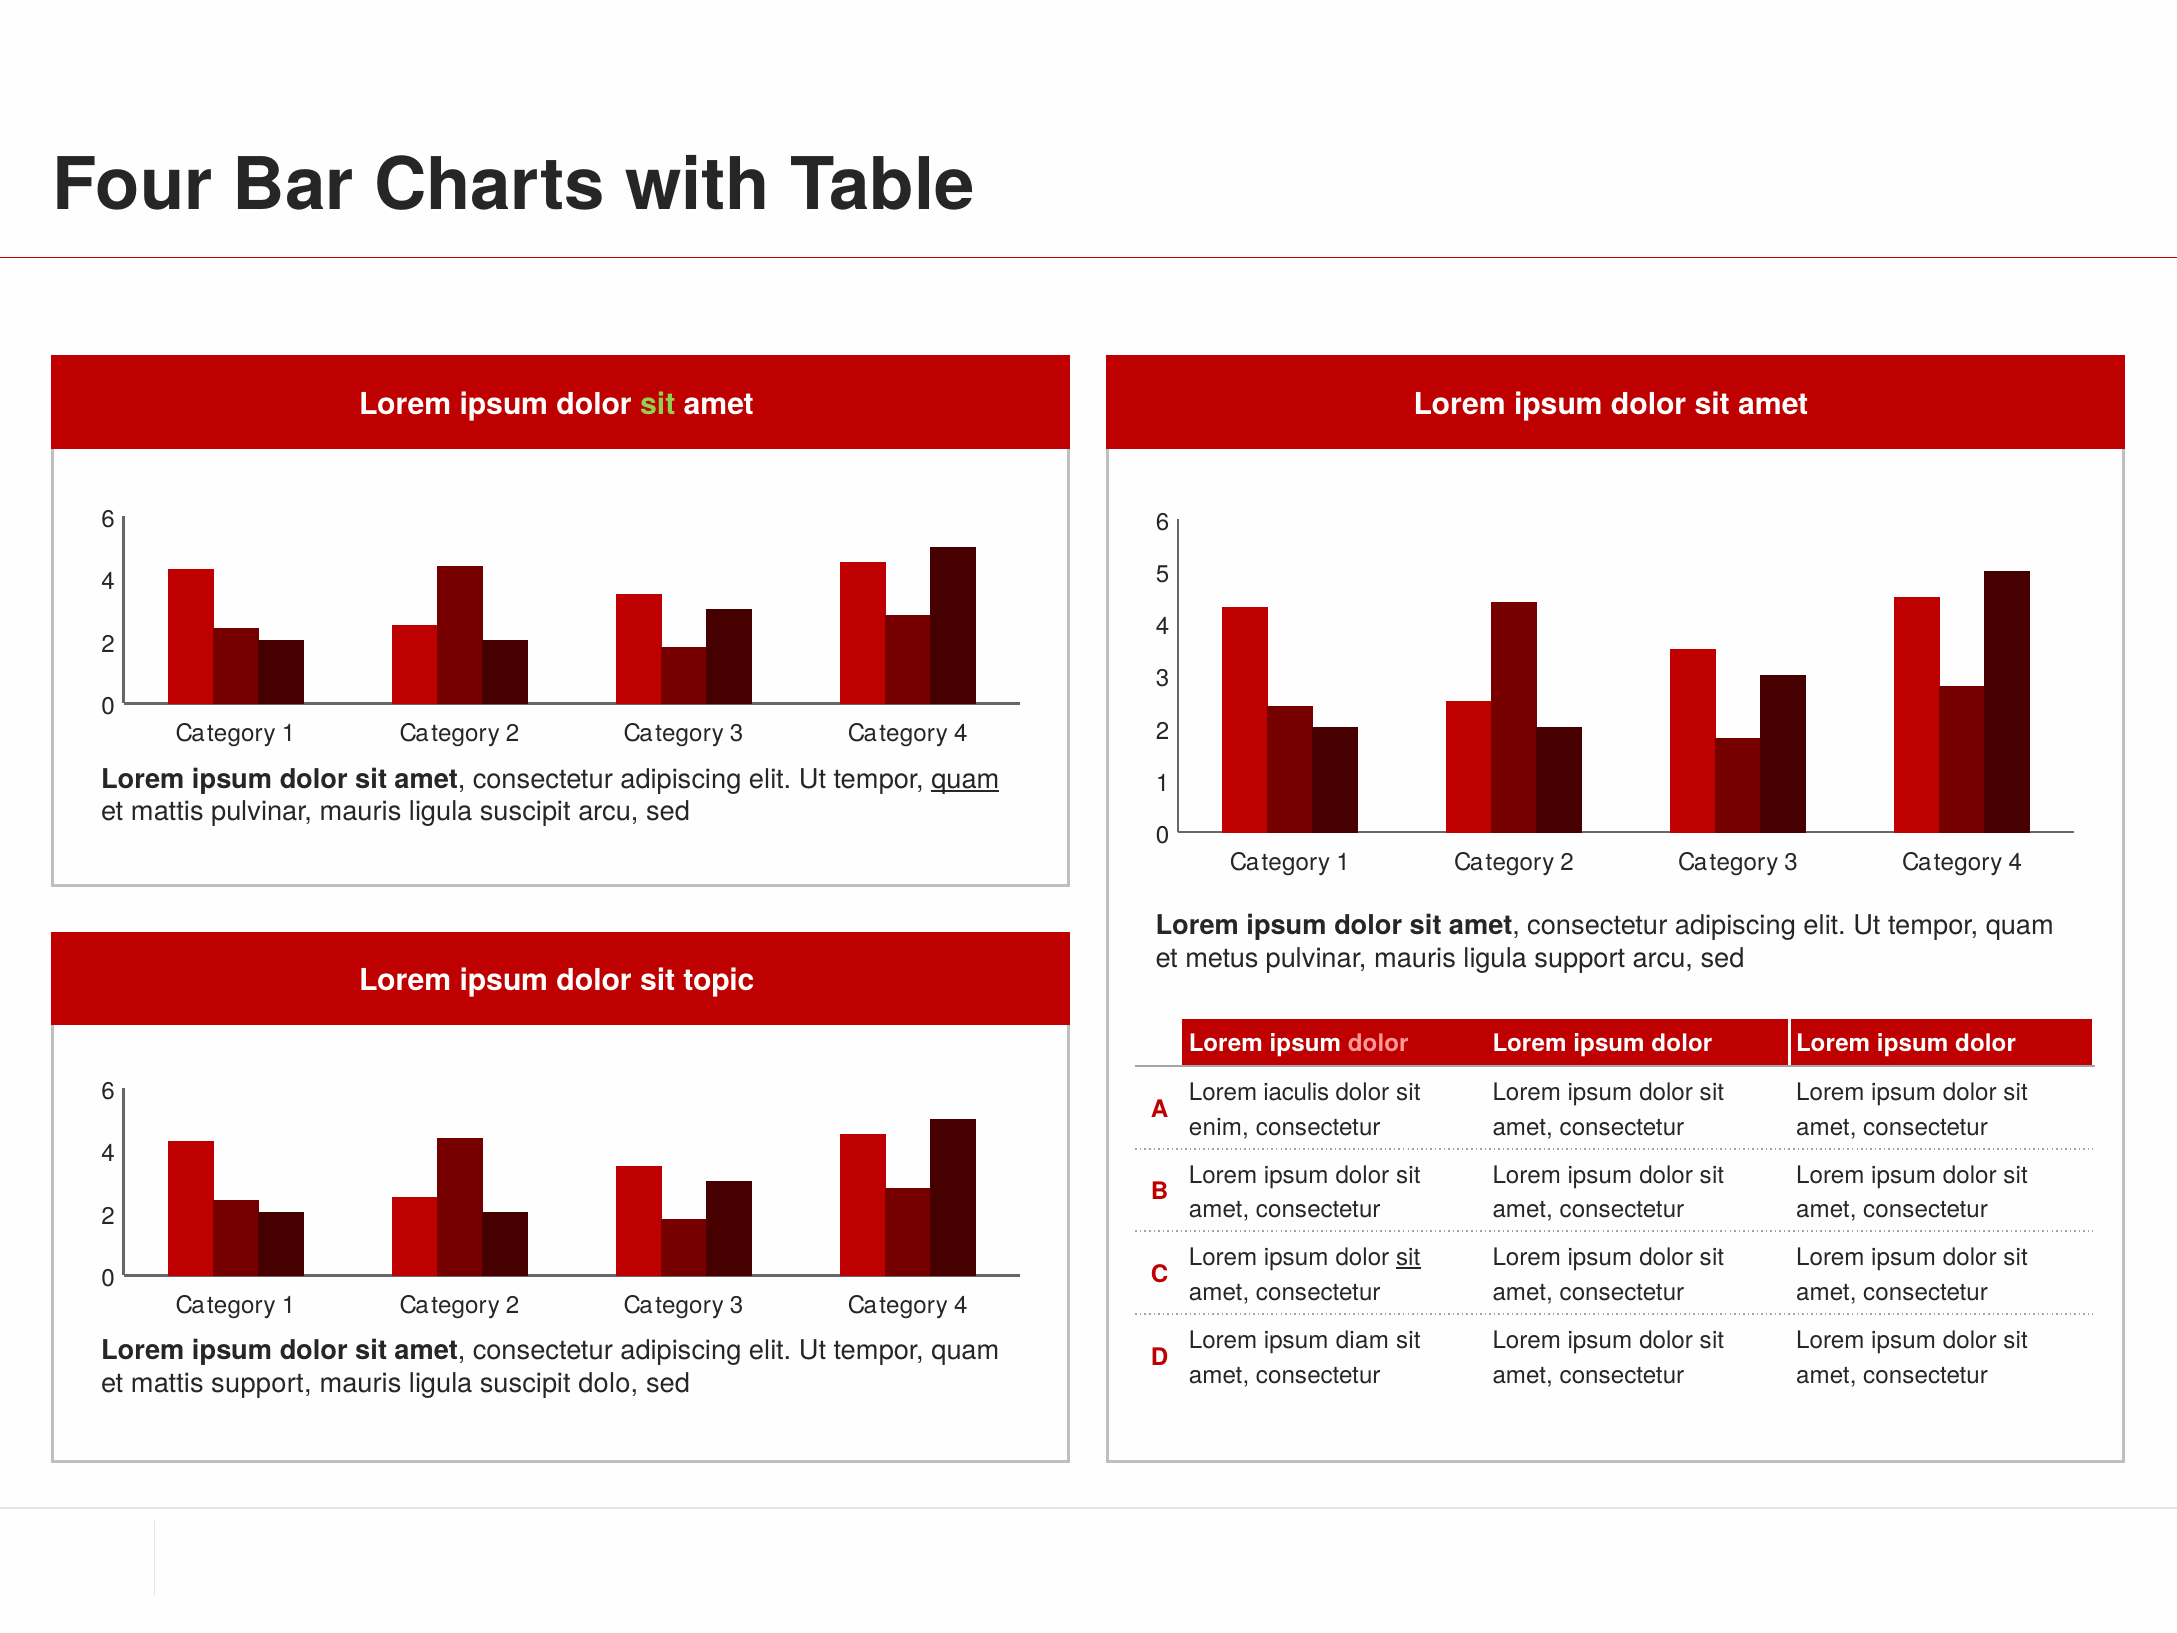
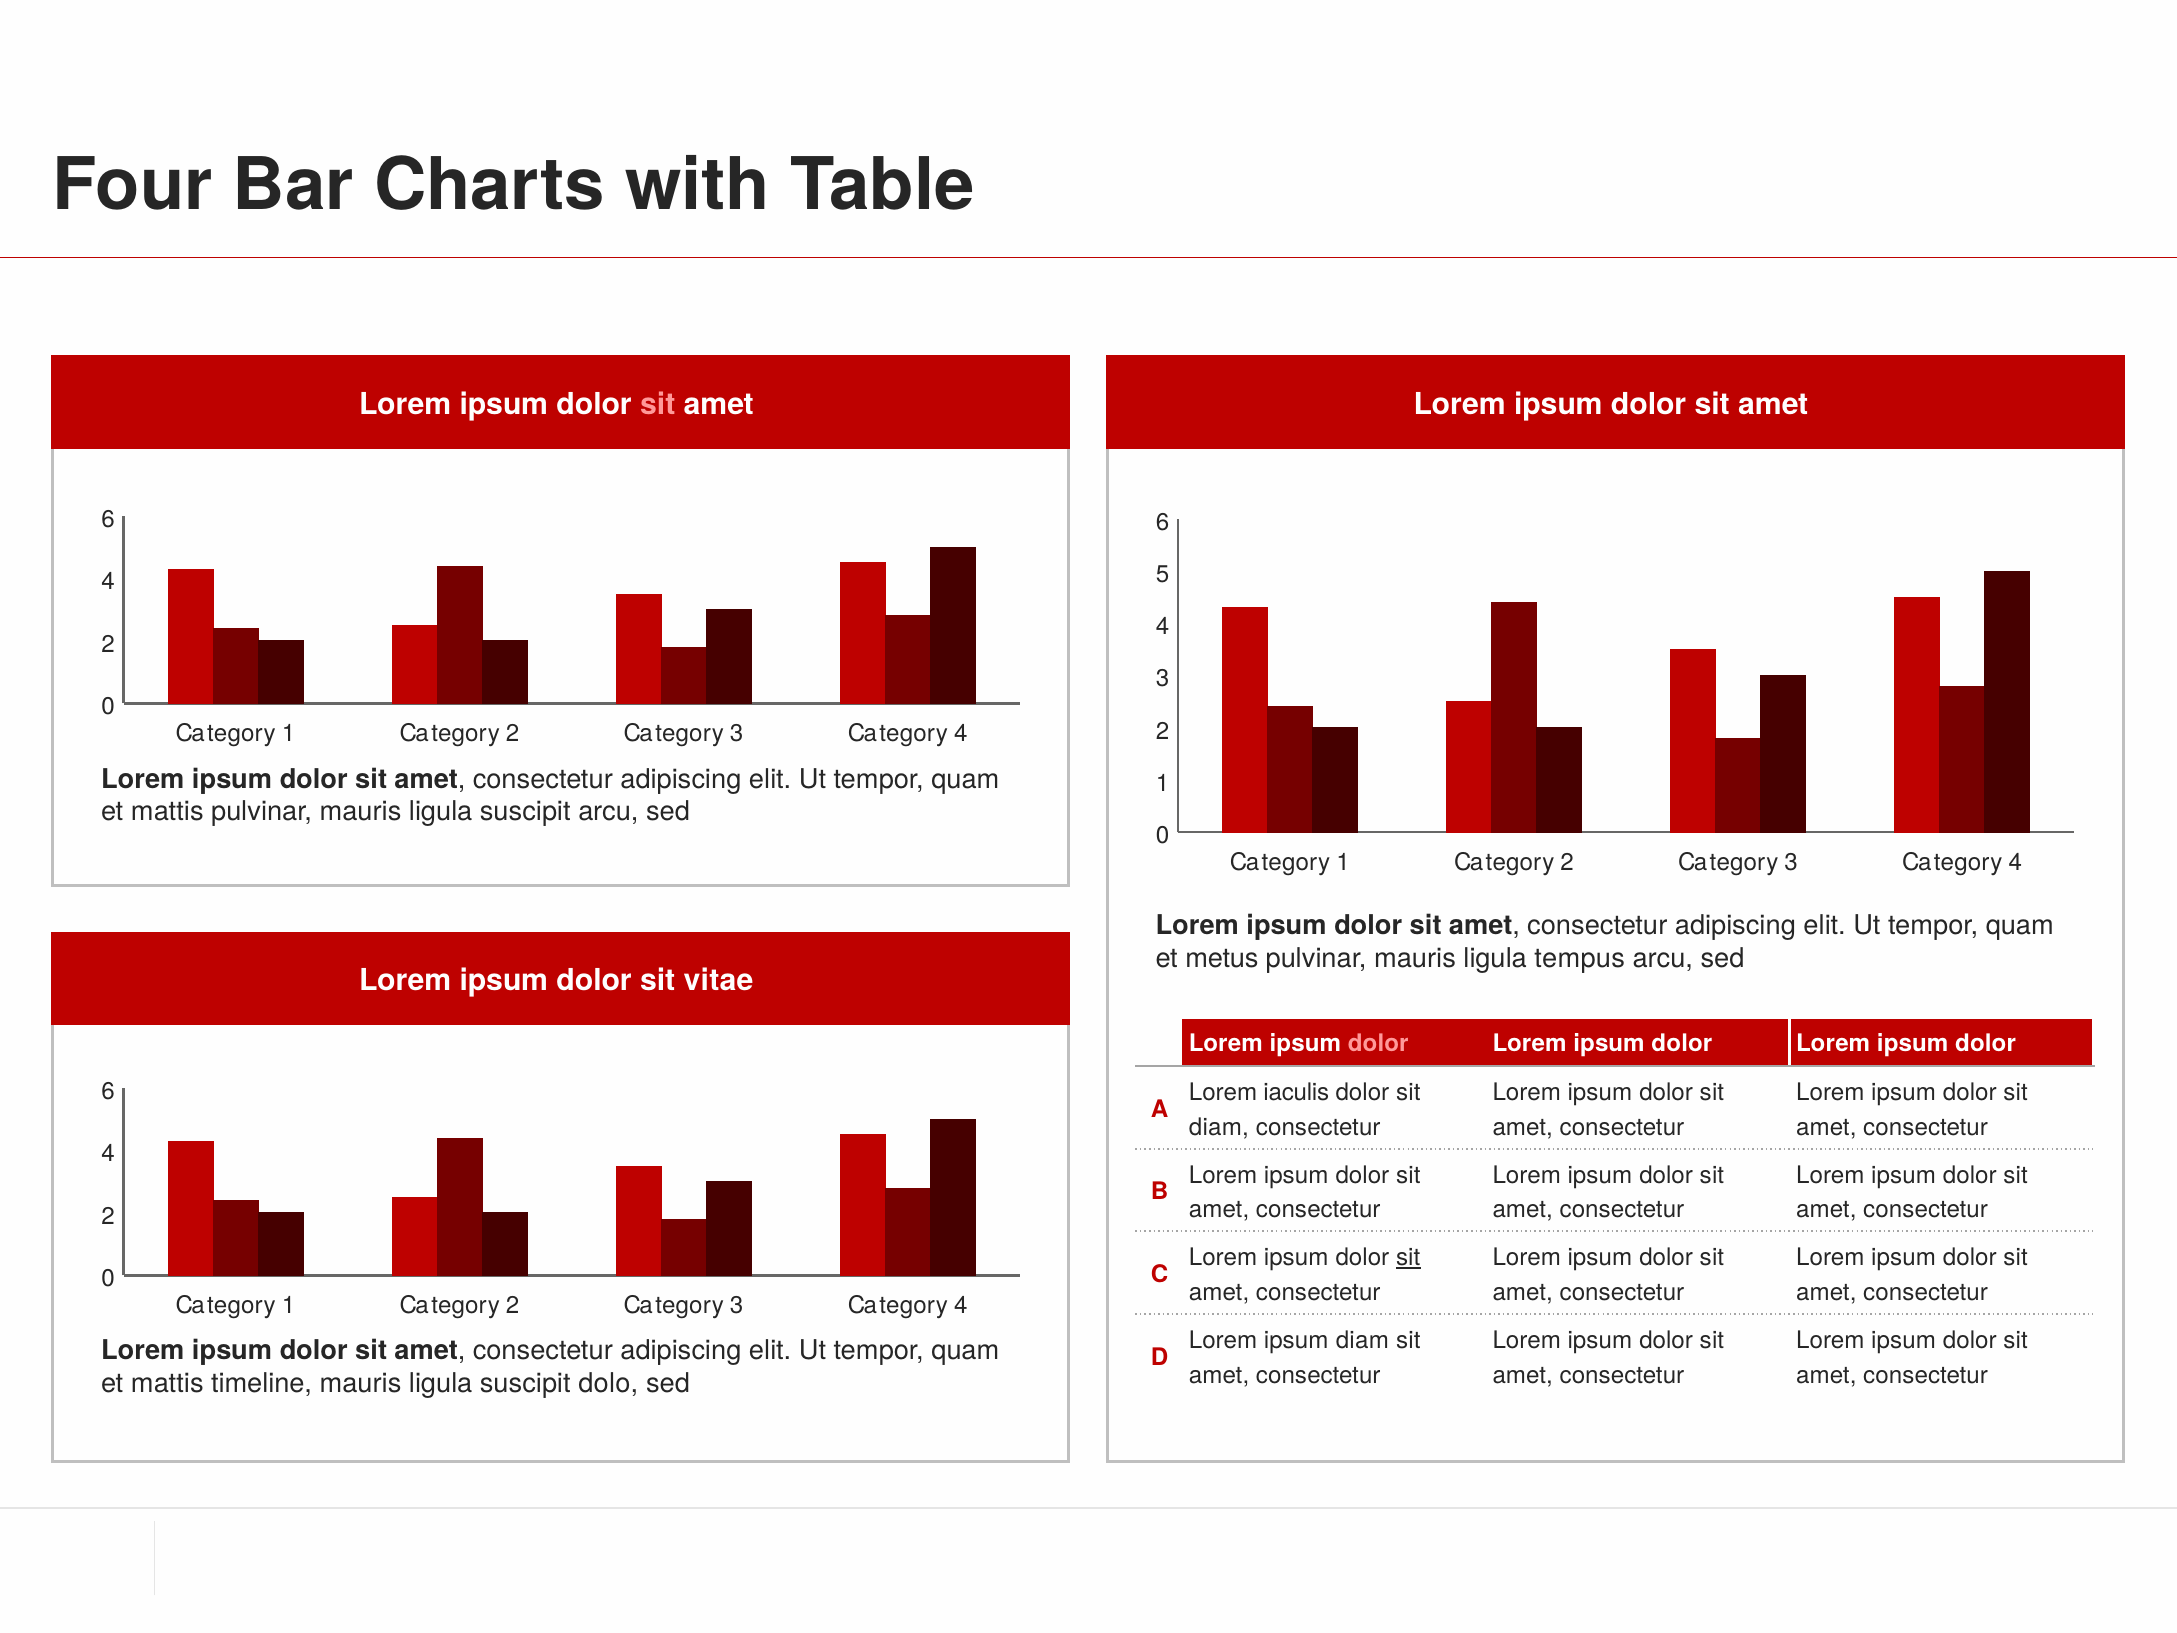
sit at (658, 404) colour: light green -> pink
quam at (965, 779) underline: present -> none
ligula support: support -> tempus
topic: topic -> vitae
enim at (1219, 1127): enim -> diam
mattis support: support -> timeline
